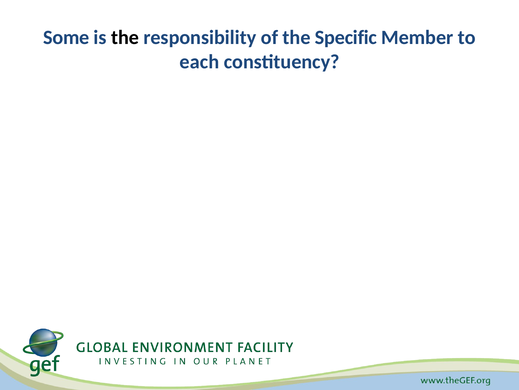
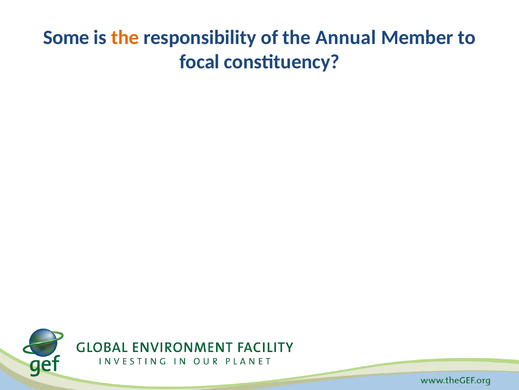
the at (125, 37) colour: black -> orange
Specific: Specific -> Annual
each: each -> focal
